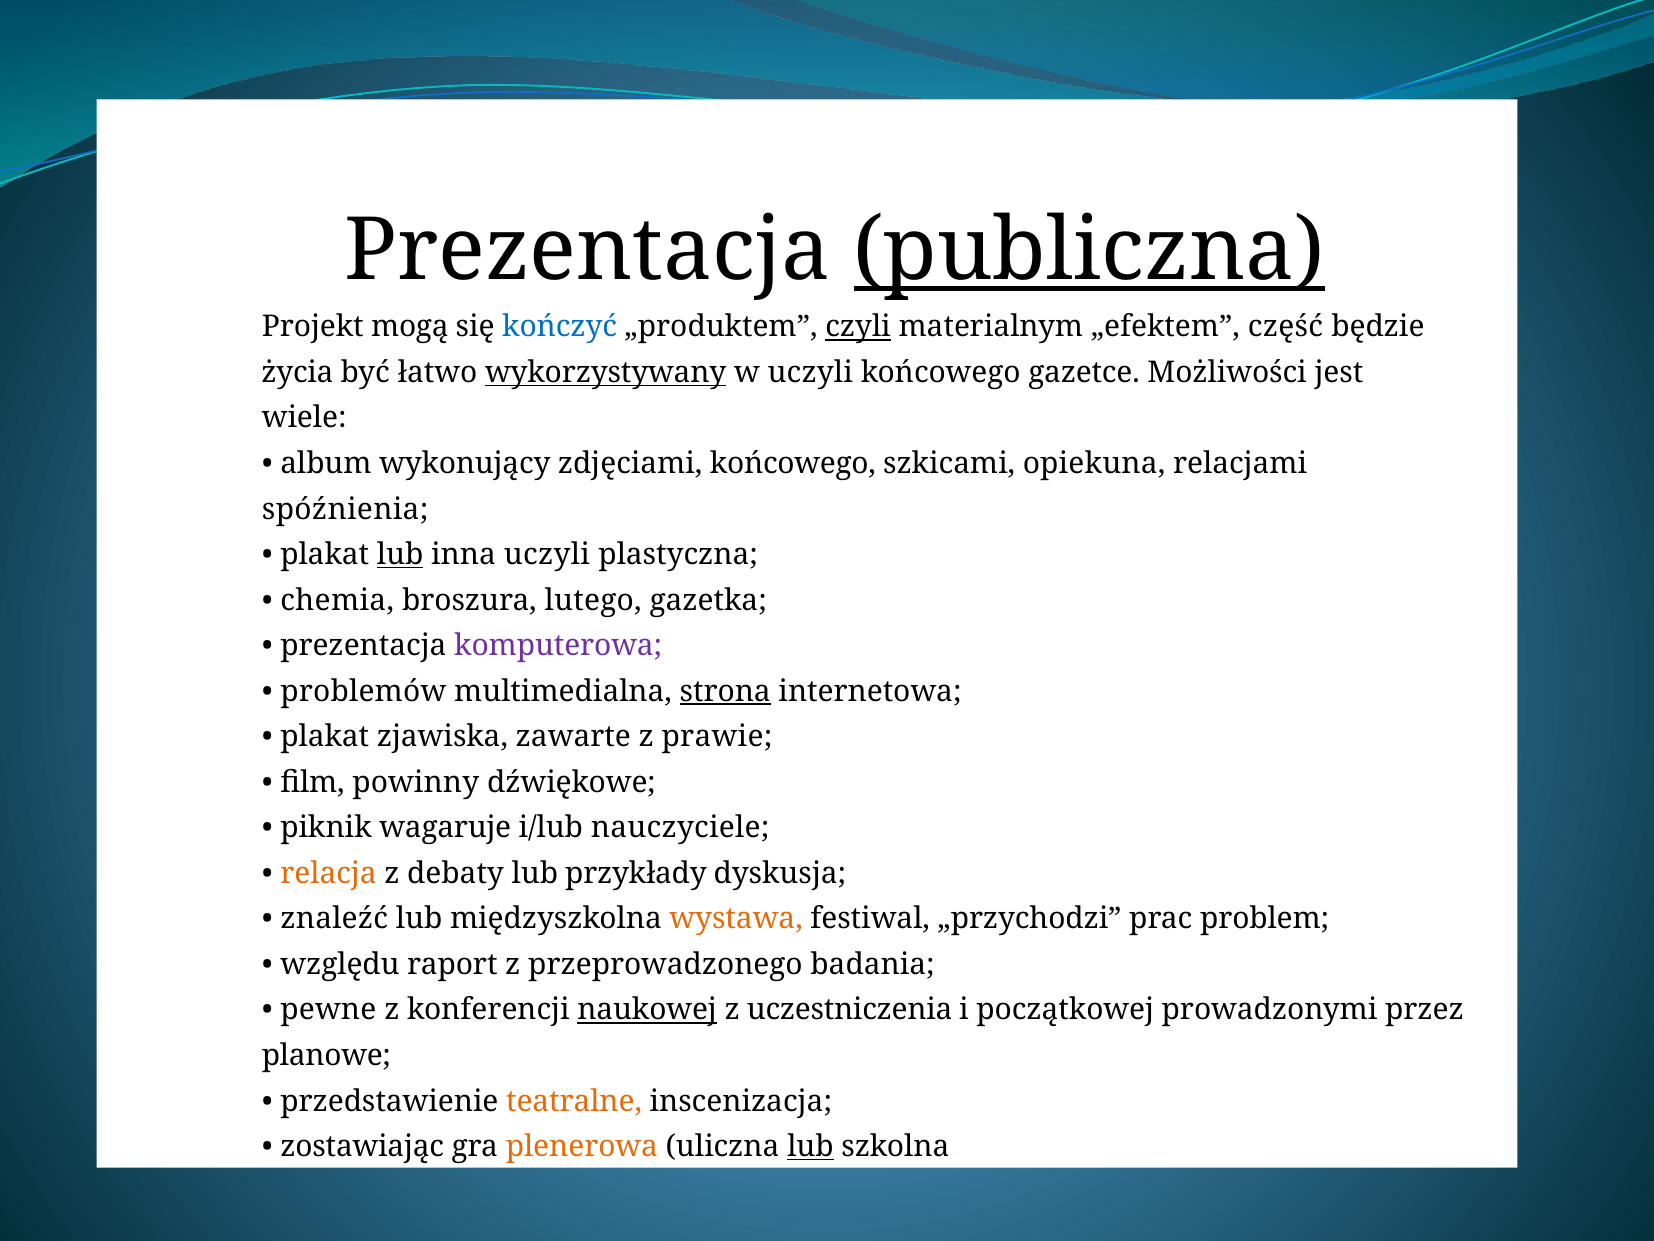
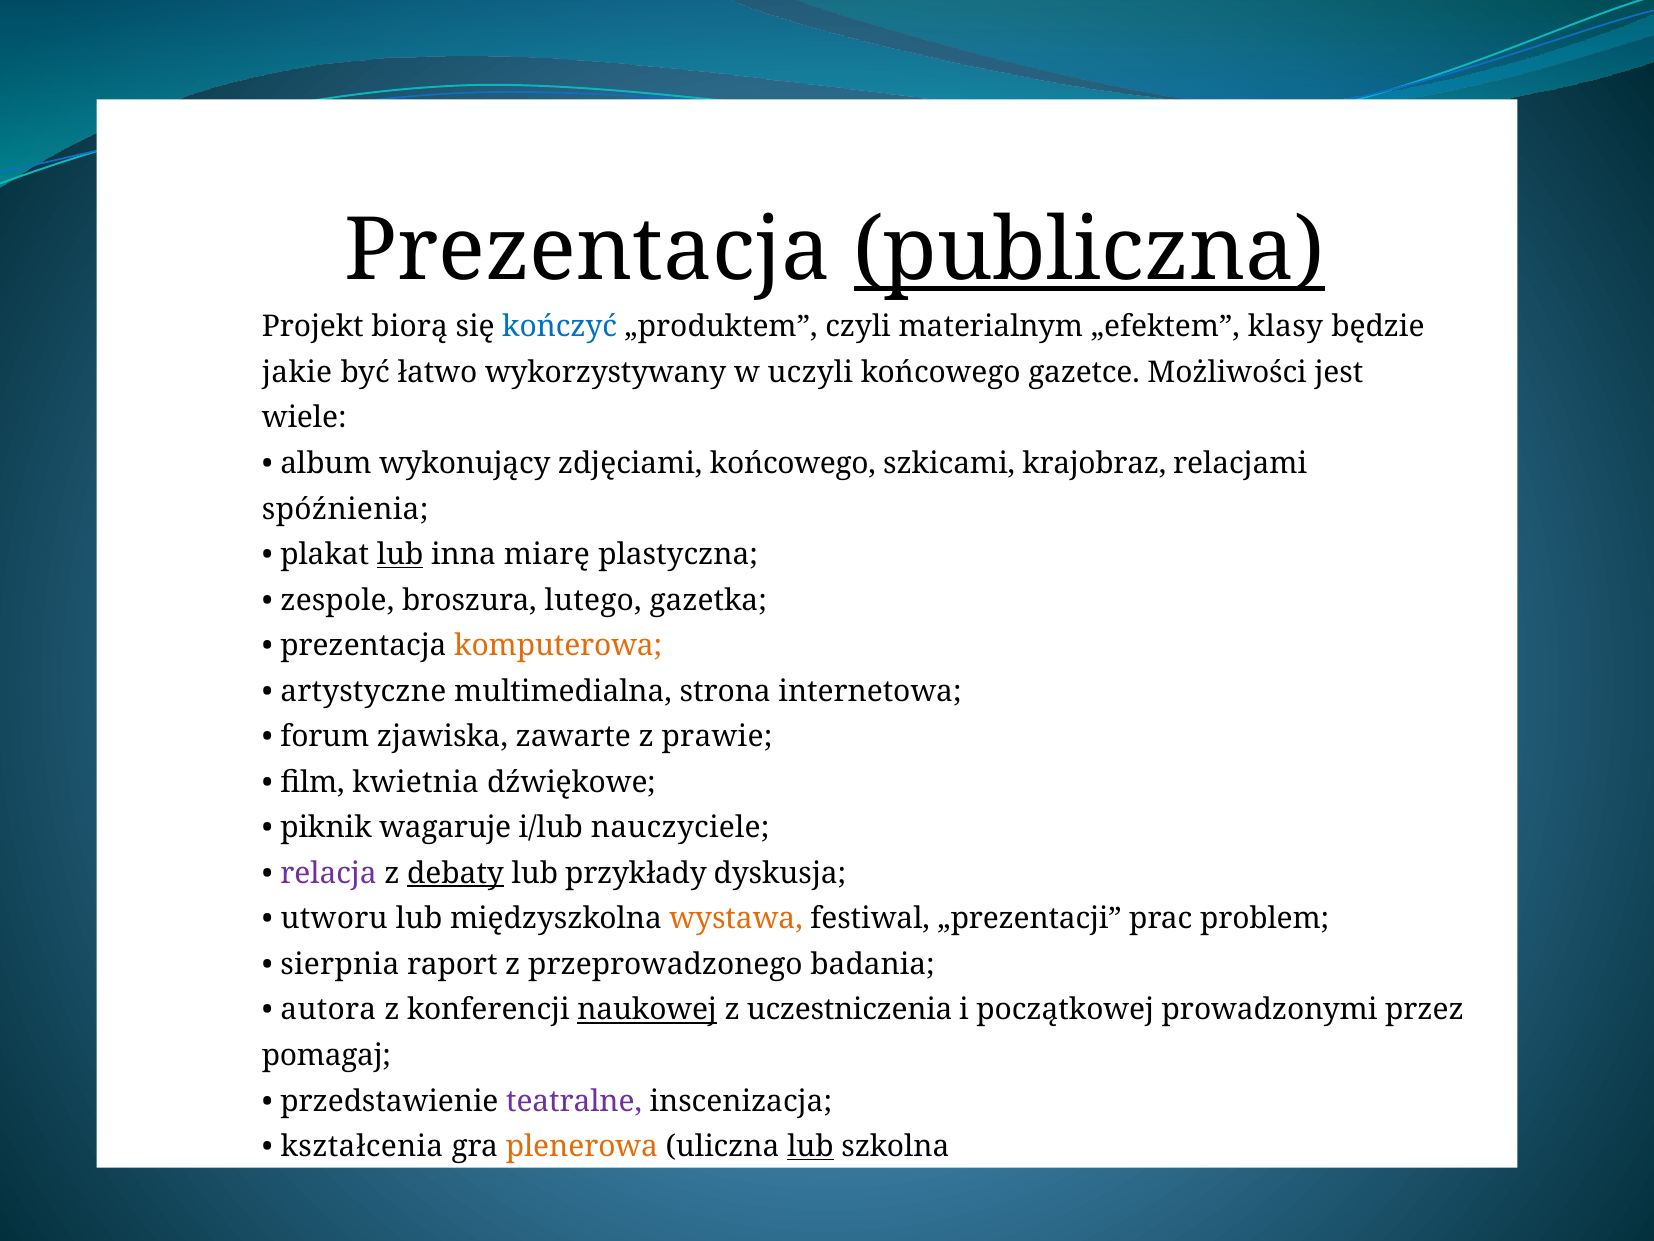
mogą: mogą -> biorą
czyli underline: present -> none
część: część -> klasy
życia: życia -> jakie
wykorzystywany underline: present -> none
opiekuna: opiekuna -> krajobraz
inna uczyli: uczyli -> miarę
chemia: chemia -> zespole
komputerowa colour: purple -> orange
problemów: problemów -> artystyczne
strona underline: present -> none
plakat at (325, 737): plakat -> forum
powinny: powinny -> kwietnia
relacja colour: orange -> purple
debaty underline: none -> present
znaleźć: znaleźć -> utworu
„przychodzi: „przychodzi -> „prezentacji
względu: względu -> sierpnia
pewne: pewne -> autora
planowe: planowe -> pomagaj
teatralne colour: orange -> purple
zostawiając: zostawiając -> kształcenia
